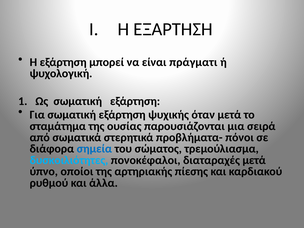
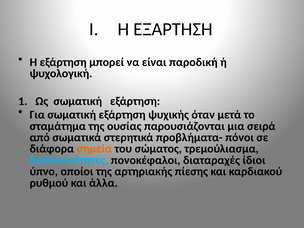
πράγματι: πράγματι -> παροδική
σημεία colour: blue -> orange
διαταραχές μετά: μετά -> ίδιοι
